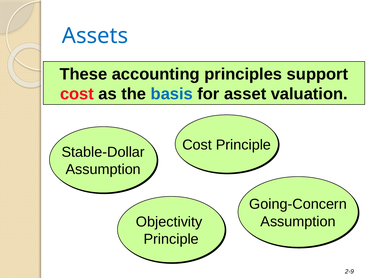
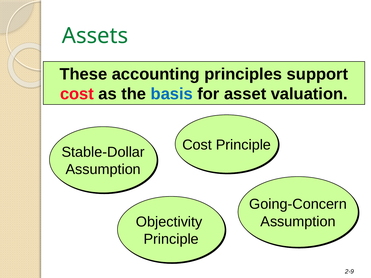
Assets colour: blue -> green
